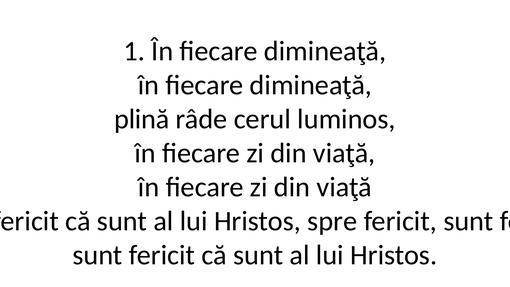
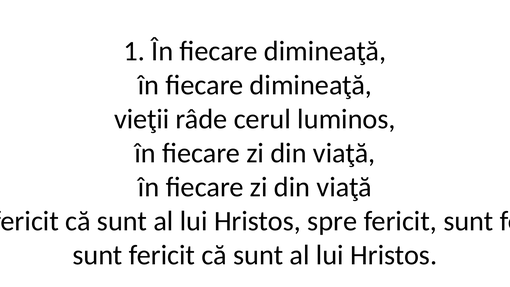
plină: plină -> vieţii
